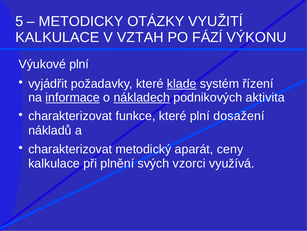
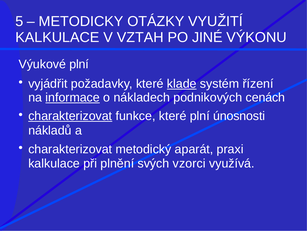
FÁZÍ: FÁZÍ -> JINÉ
nákladech underline: present -> none
aktivita: aktivita -> cenách
charakterizovat at (70, 116) underline: none -> present
dosažení: dosažení -> únosnosti
ceny: ceny -> praxi
